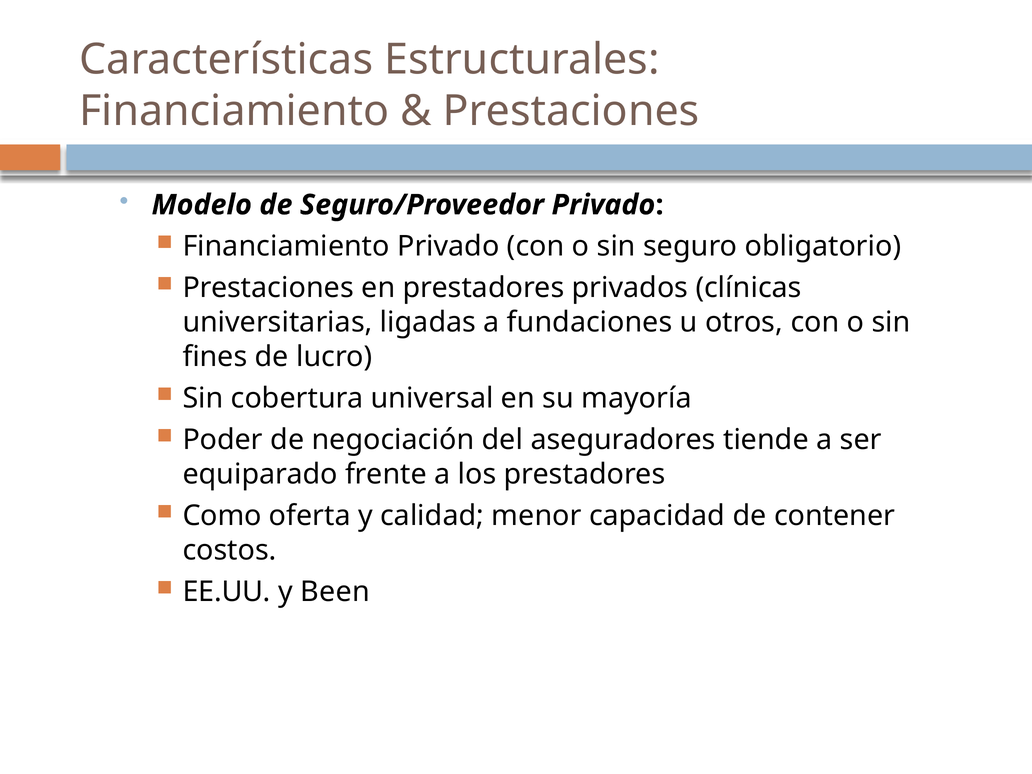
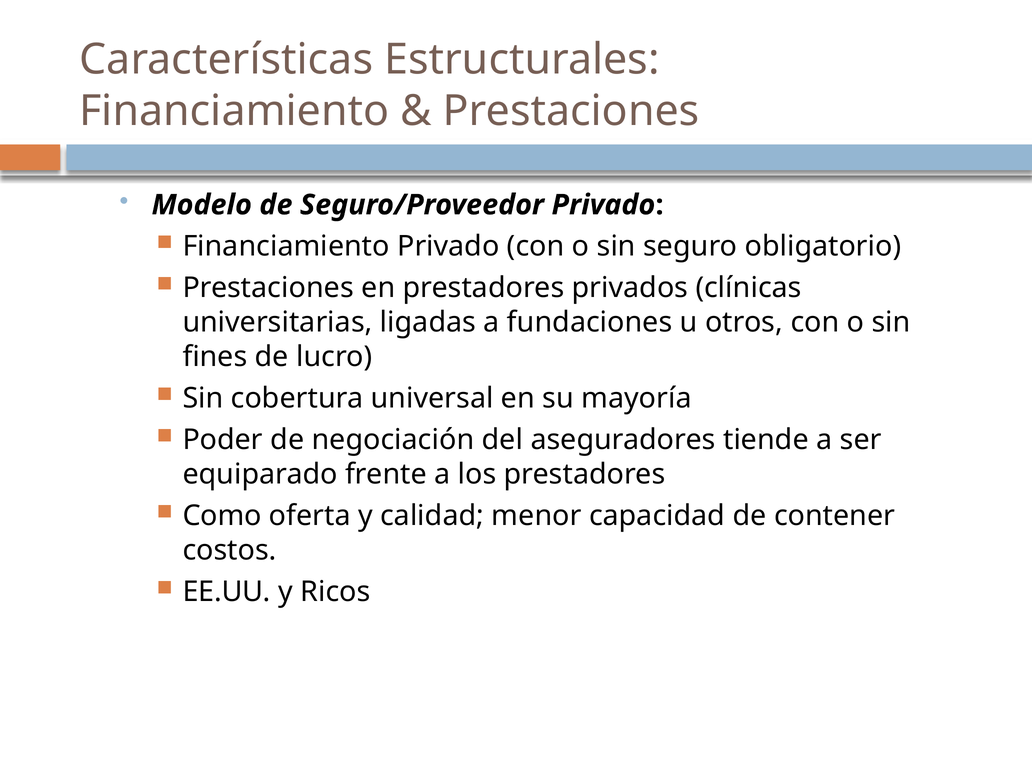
Been: Been -> Ricos
